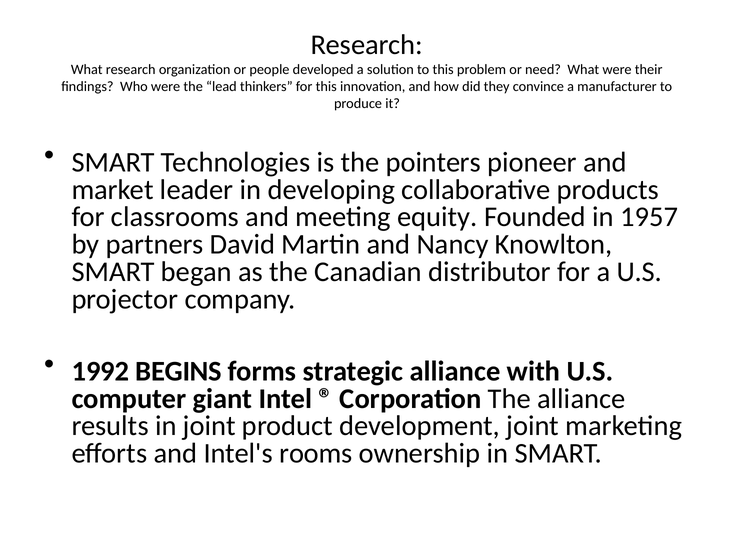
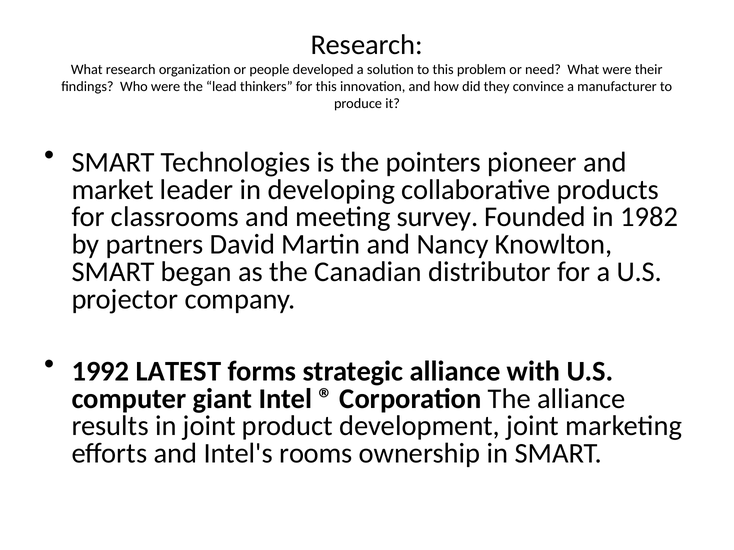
equity: equity -> survey
1957: 1957 -> 1982
BEGINS: BEGINS -> LATEST
